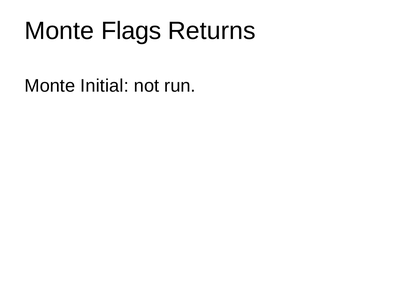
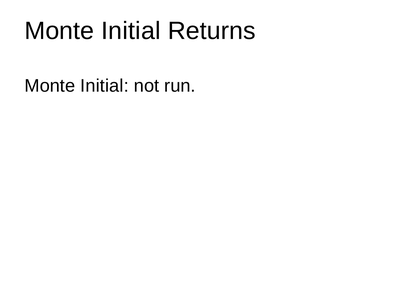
Flags at (131, 31): Flags -> Initial
